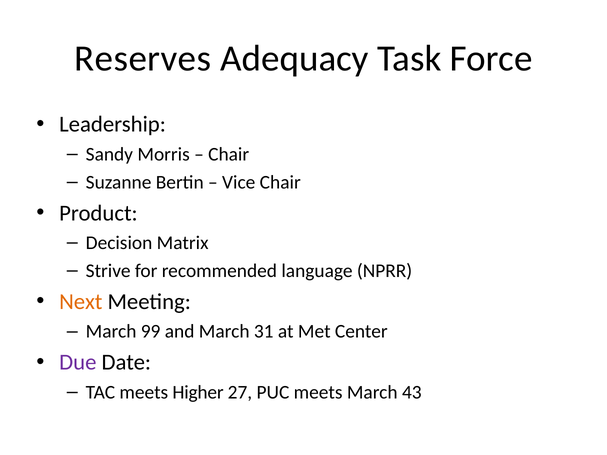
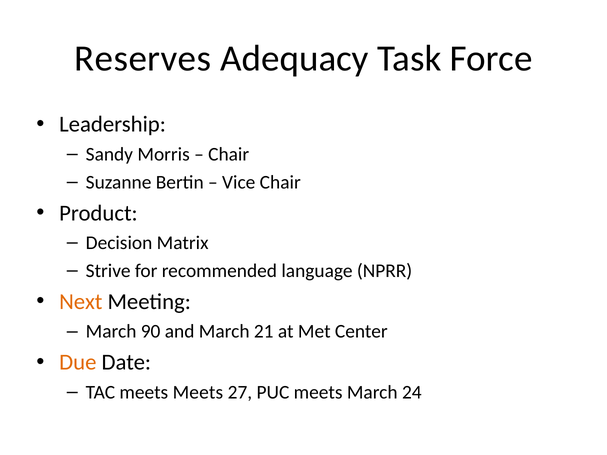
99: 99 -> 90
31: 31 -> 21
Due colour: purple -> orange
meets Higher: Higher -> Meets
43: 43 -> 24
